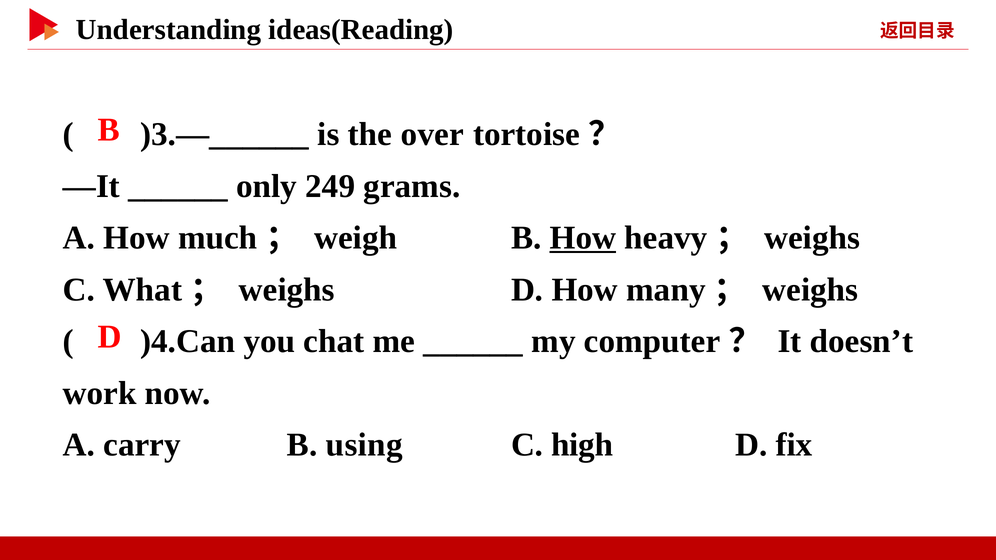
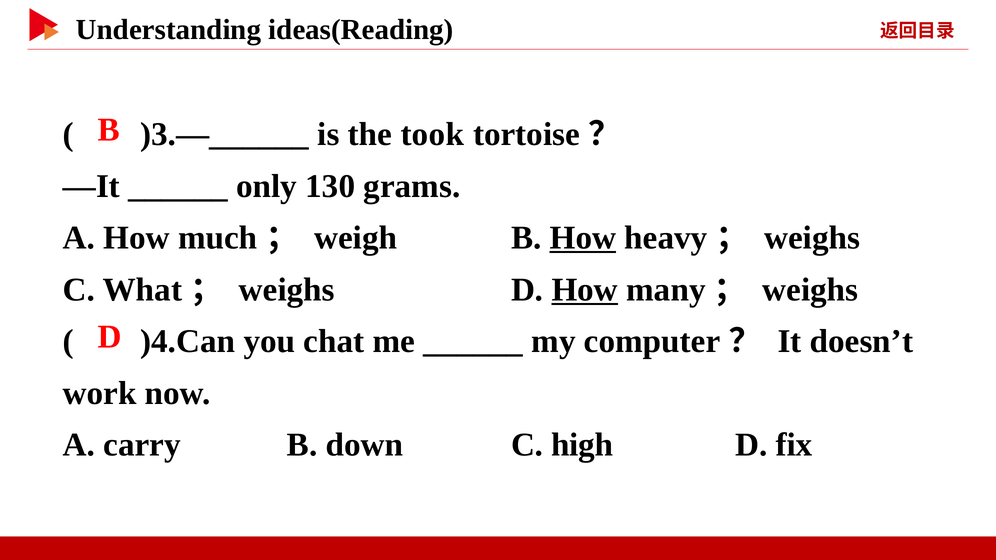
over: over -> took
249: 249 -> 130
How at (585, 290) underline: none -> present
using: using -> down
